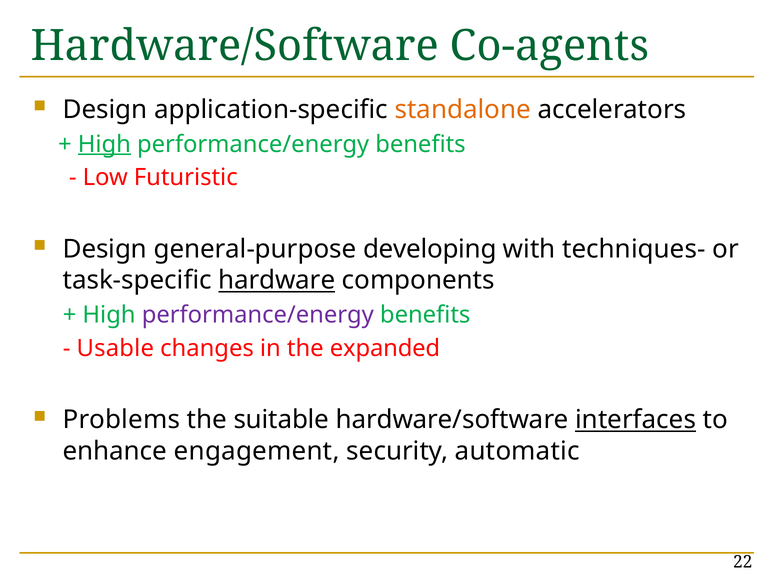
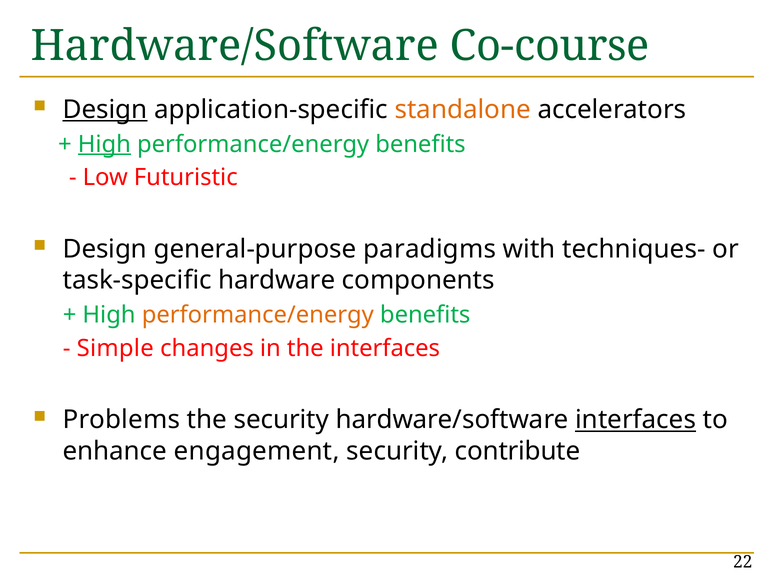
Co-agents: Co-agents -> Co-course
Design at (105, 110) underline: none -> present
developing: developing -> paradigms
hardware underline: present -> none
performance/energy at (258, 315) colour: purple -> orange
Usable: Usable -> Simple
the expanded: expanded -> interfaces
the suitable: suitable -> security
automatic: automatic -> contribute
